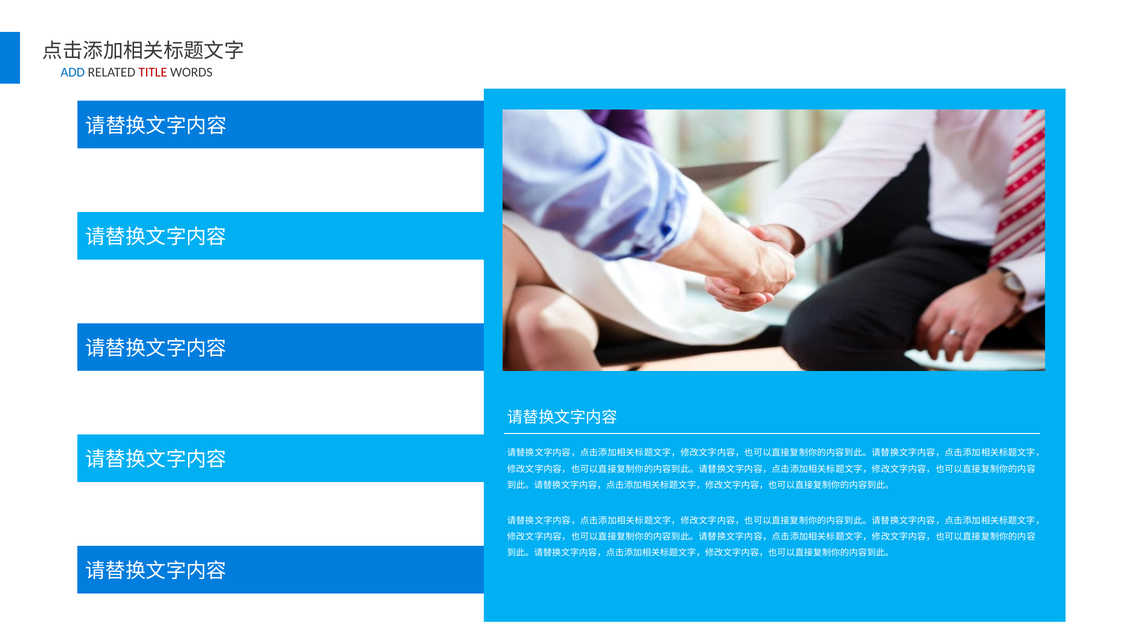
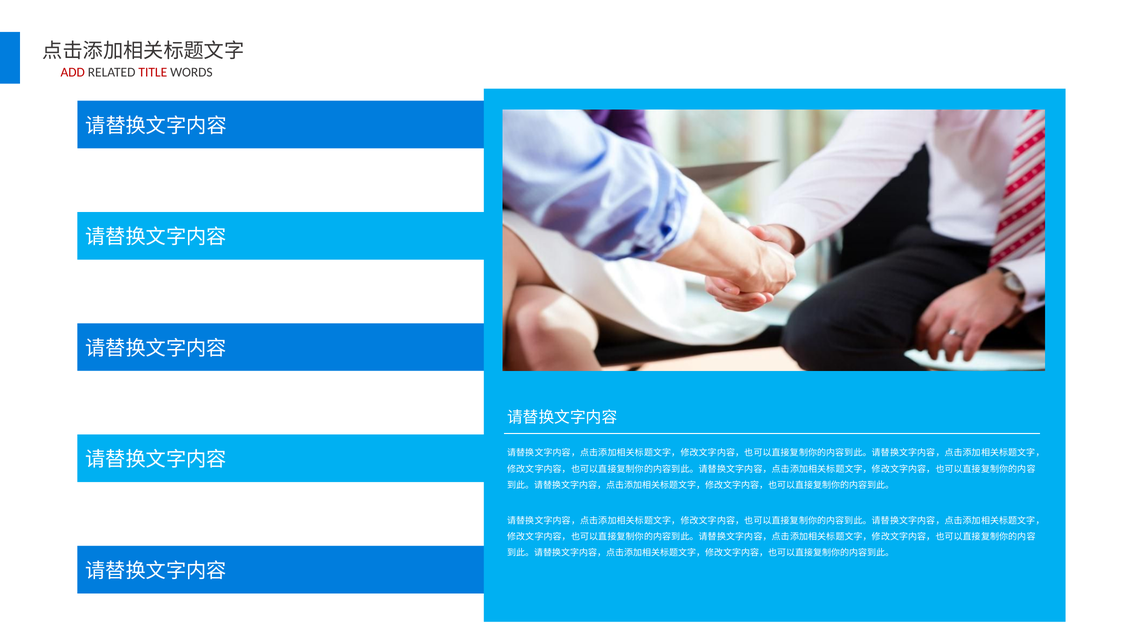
ADD colour: blue -> red
